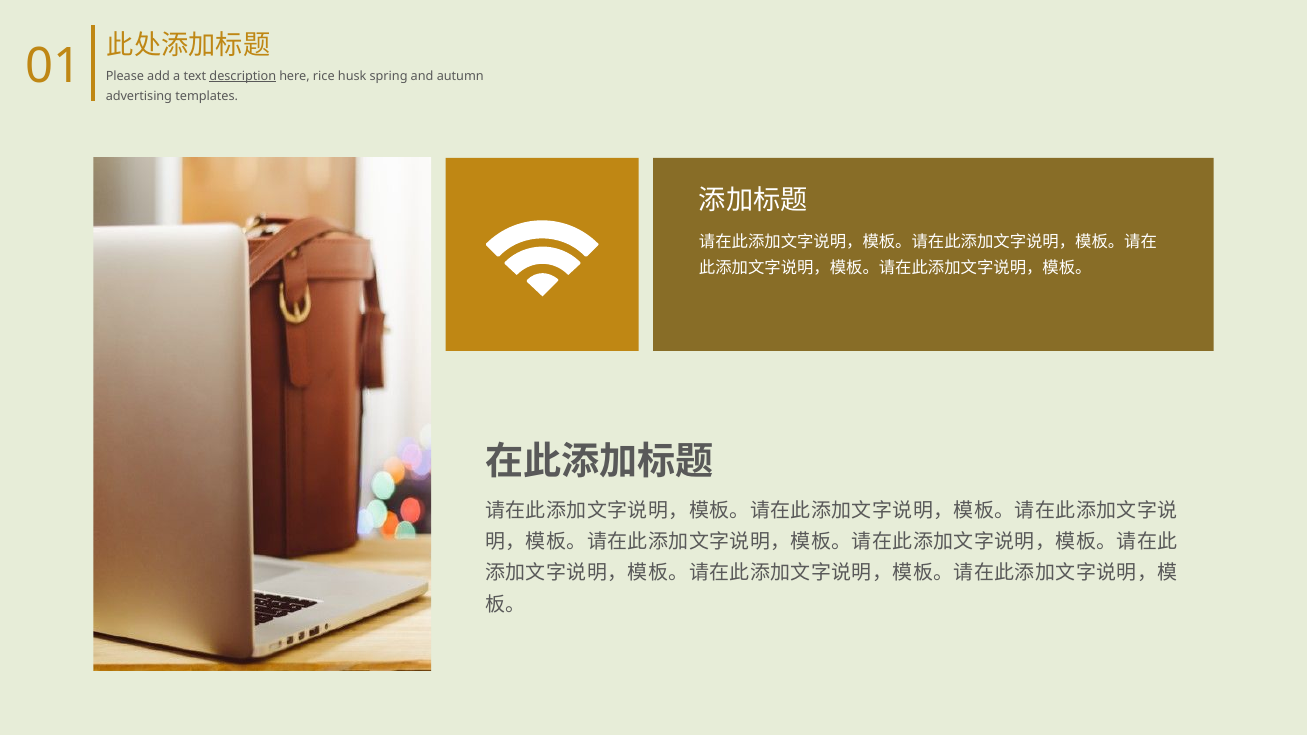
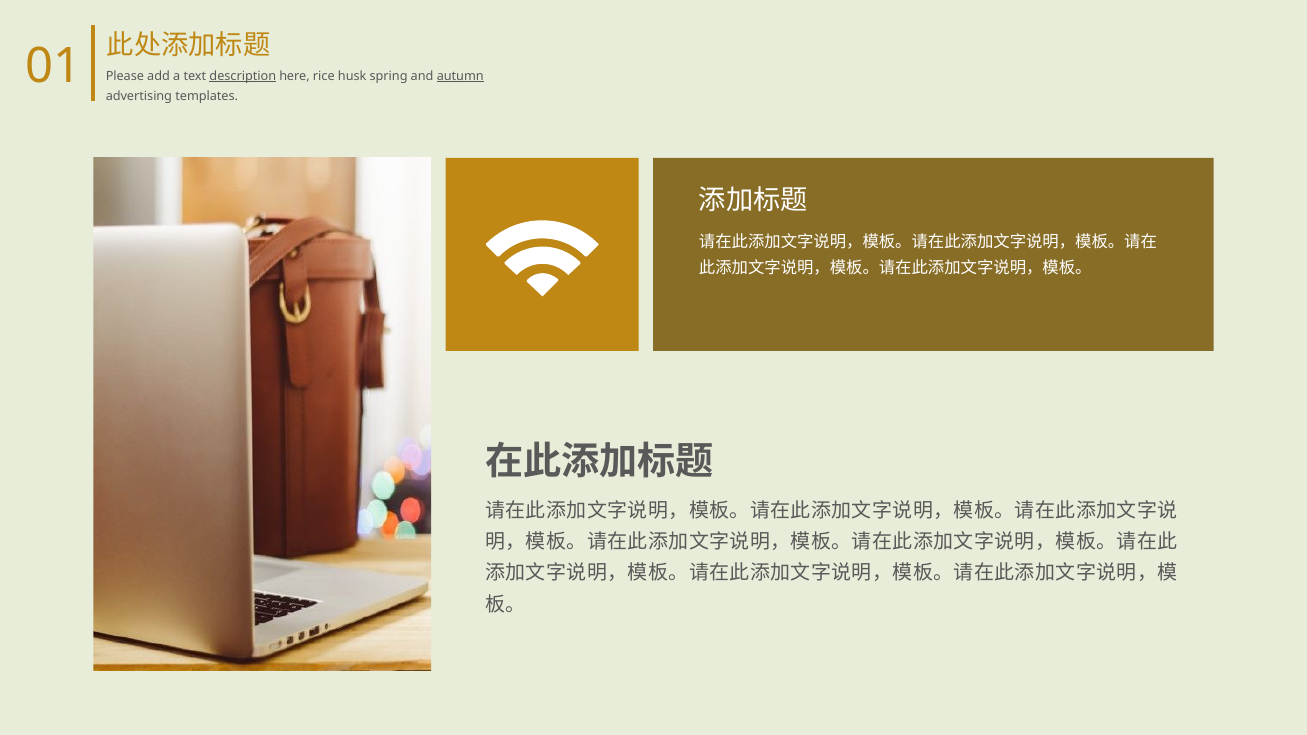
autumn underline: none -> present
